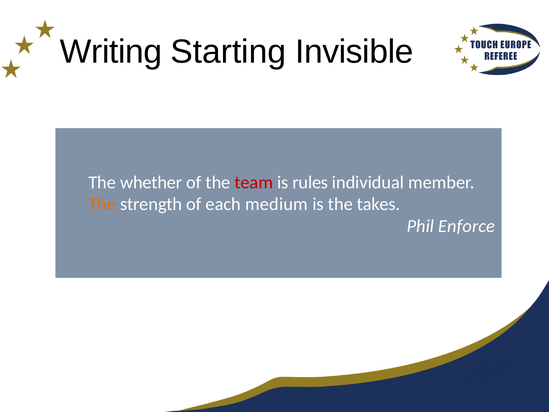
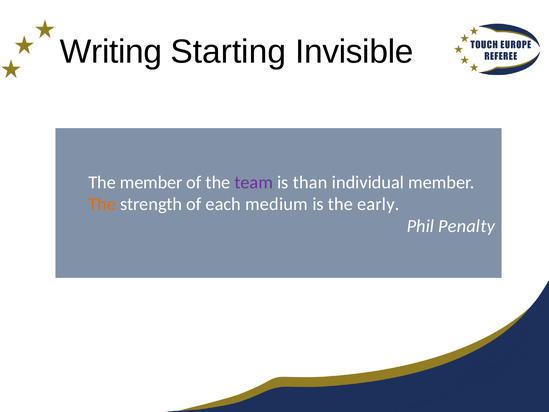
The whether: whether -> member
team colour: red -> purple
rules: rules -> than
takes: takes -> early
Enforce: Enforce -> Penalty
